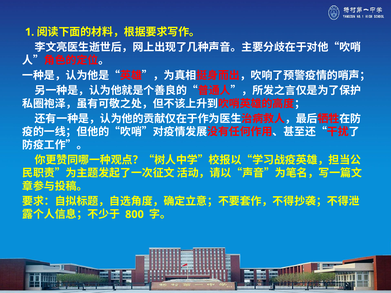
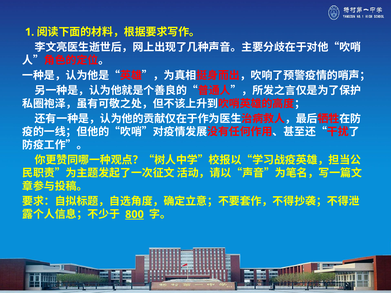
800 underline: none -> present
